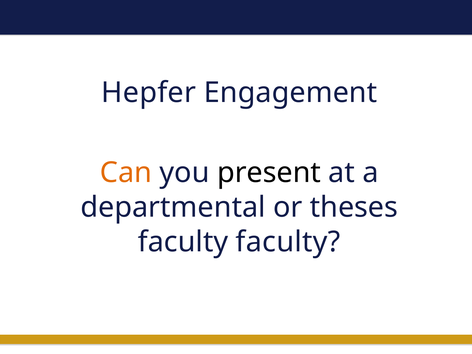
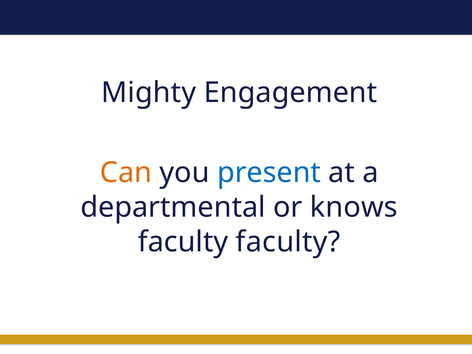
Hepfer: Hepfer -> Mighty
present colour: black -> blue
theses: theses -> knows
